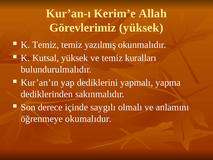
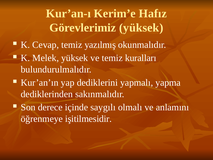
Allah: Allah -> Hafız
K Temiz: Temiz -> Cevap
Kutsal: Kutsal -> Melek
okumalıdur: okumalıdur -> işitilmesidir
